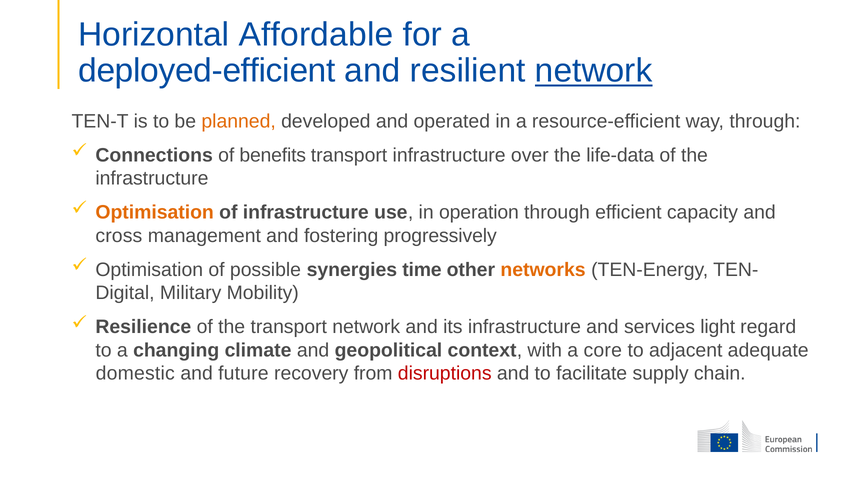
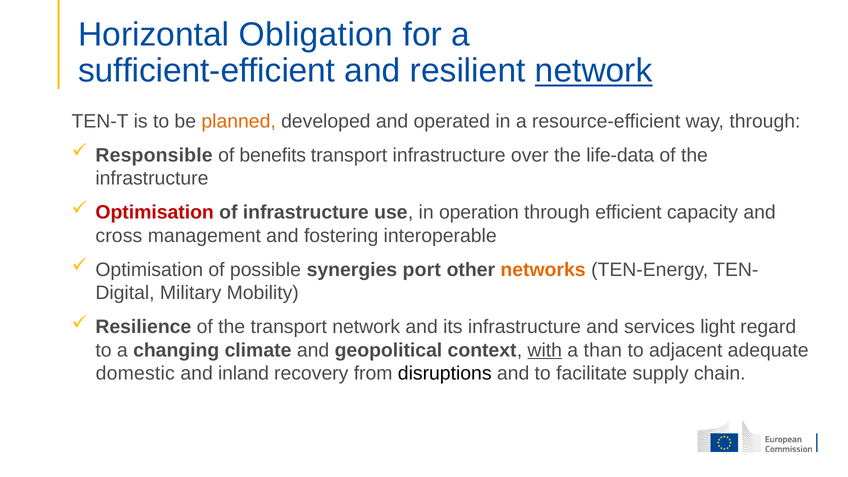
Affordable: Affordable -> Obligation
deployed-efficient: deployed-efficient -> sufficient-efficient
Connections: Connections -> Responsible
Optimisation at (155, 212) colour: orange -> red
progressively: progressively -> interoperable
time: time -> port
with underline: none -> present
core: core -> than
future: future -> inland
disruptions colour: red -> black
